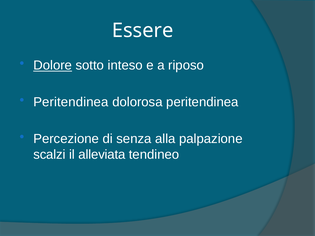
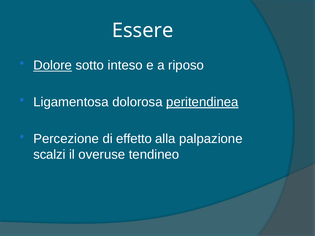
Peritendinea at (71, 102): Peritendinea -> Ligamentosa
peritendinea at (202, 102) underline: none -> present
senza: senza -> effetto
alleviata: alleviata -> overuse
